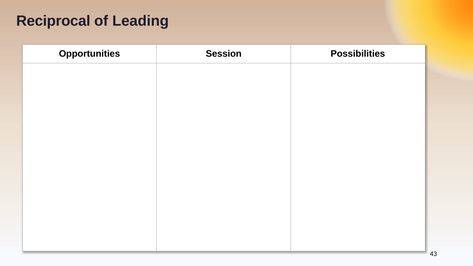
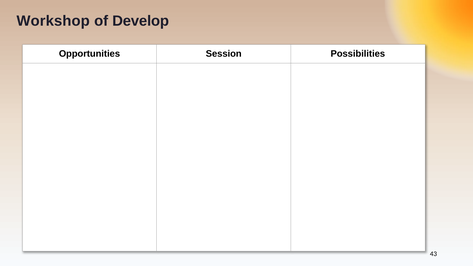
Reciprocal: Reciprocal -> Workshop
Leading: Leading -> Develop
